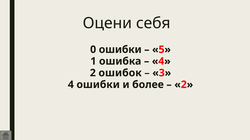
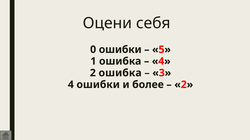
2 ошибок: ошибок -> ошибка
